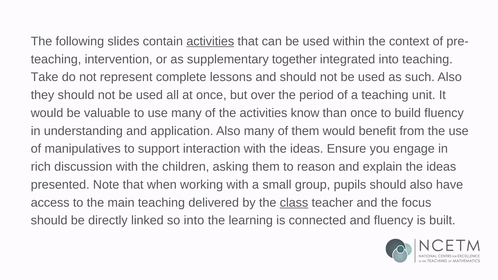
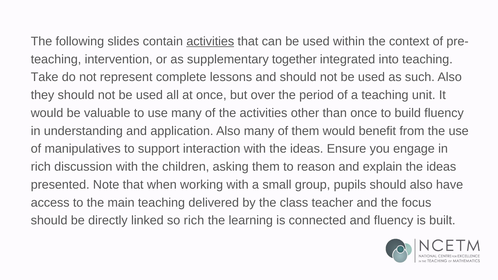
know: know -> other
class underline: present -> none
so into: into -> rich
